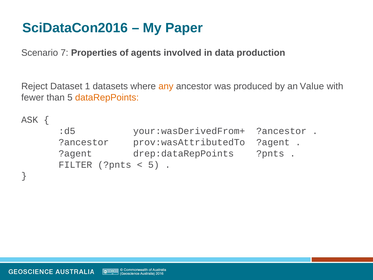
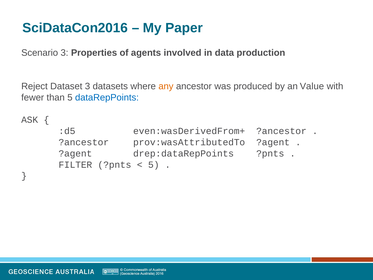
Scenario 7: 7 -> 3
Dataset 1: 1 -> 3
dataRepPoints colour: orange -> blue
your:wasDerivedFrom+: your:wasDerivedFrom+ -> even:wasDerivedFrom+
